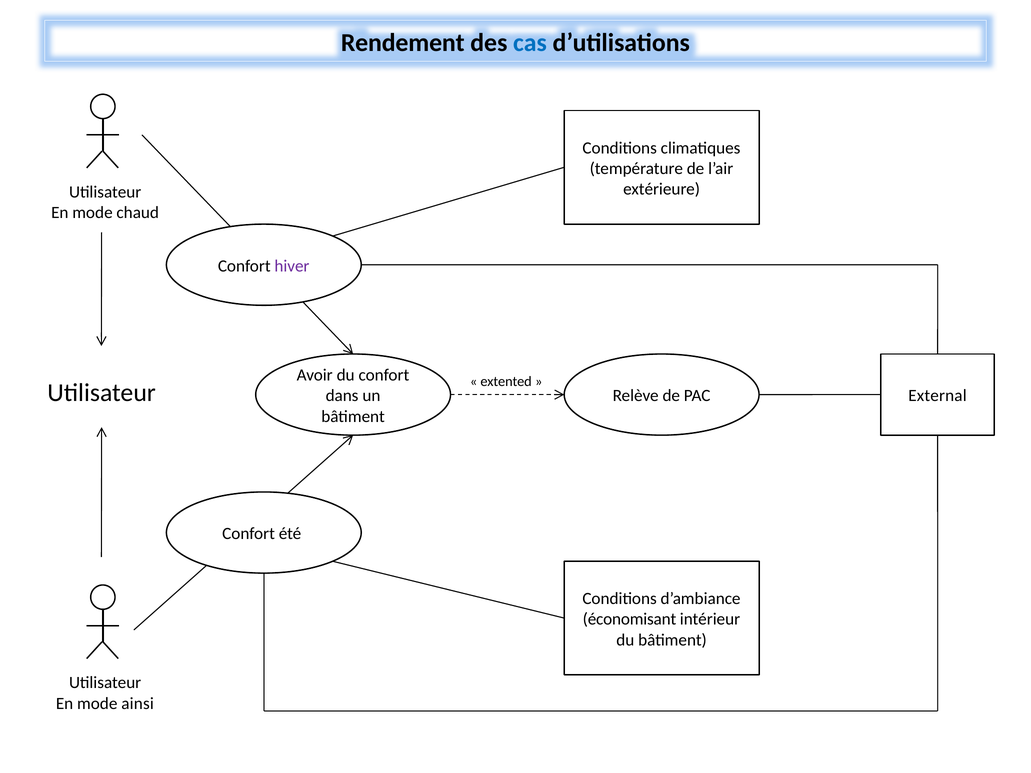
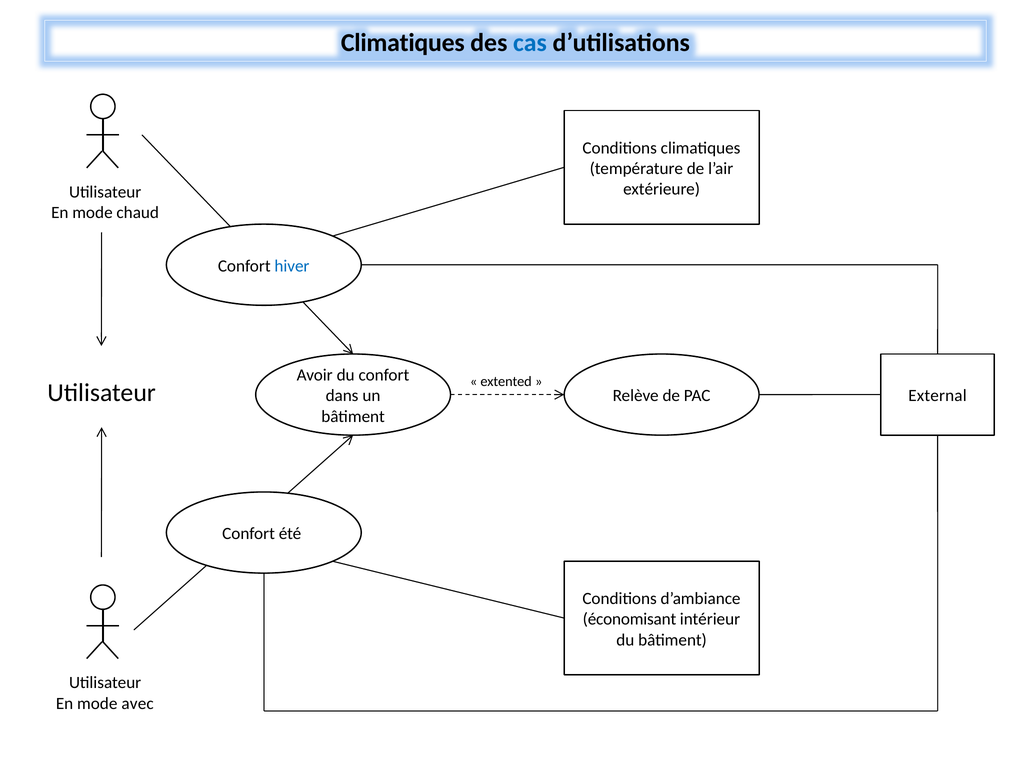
Rendement at (403, 43): Rendement -> Climatiques
hiver colour: purple -> blue
ainsi: ainsi -> avec
